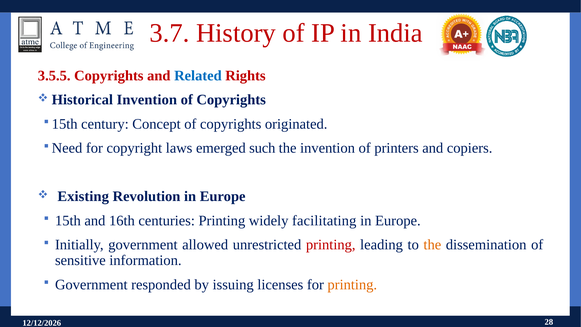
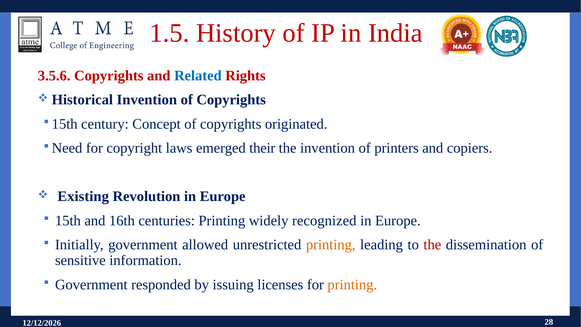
3.7: 3.7 -> 1.5
3.5.5: 3.5.5 -> 3.5.6
such: such -> their
facilitating: facilitating -> recognized
printing at (331, 245) colour: red -> orange
the at (432, 245) colour: orange -> red
